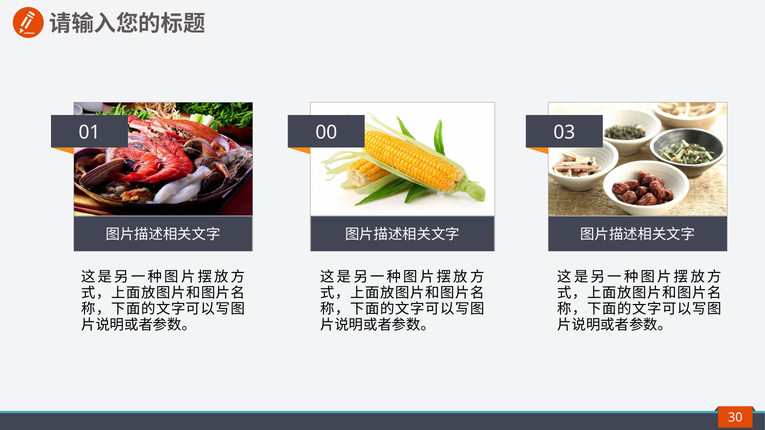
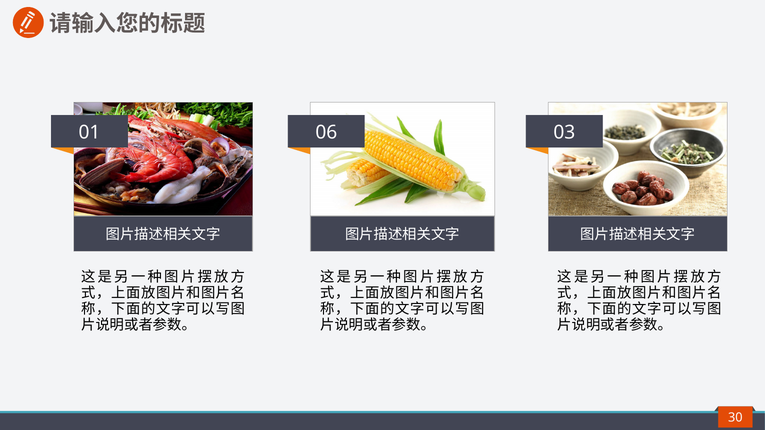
00: 00 -> 06
